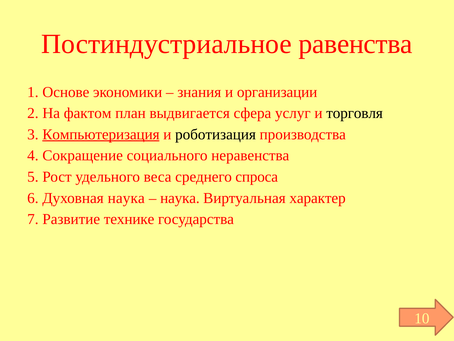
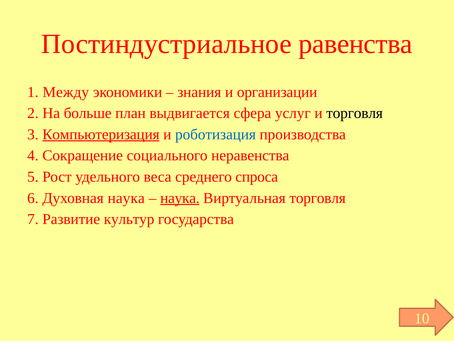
Основе: Основе -> Между
фактом: фактом -> больше
роботизация colour: black -> blue
наука at (180, 198) underline: none -> present
Виртуальная характер: характер -> торговля
технике: технике -> культур
